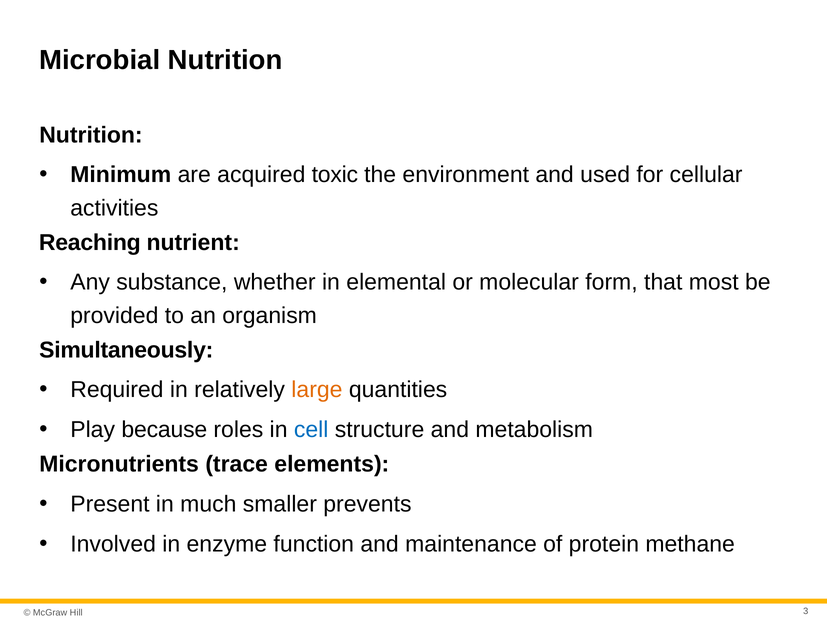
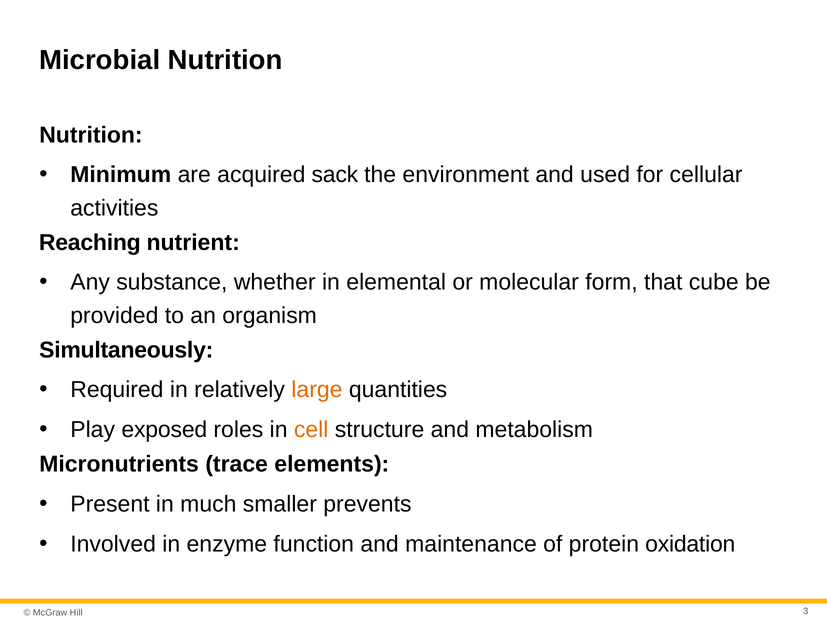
toxic: toxic -> sack
most: most -> cube
because: because -> exposed
cell colour: blue -> orange
methane: methane -> oxidation
